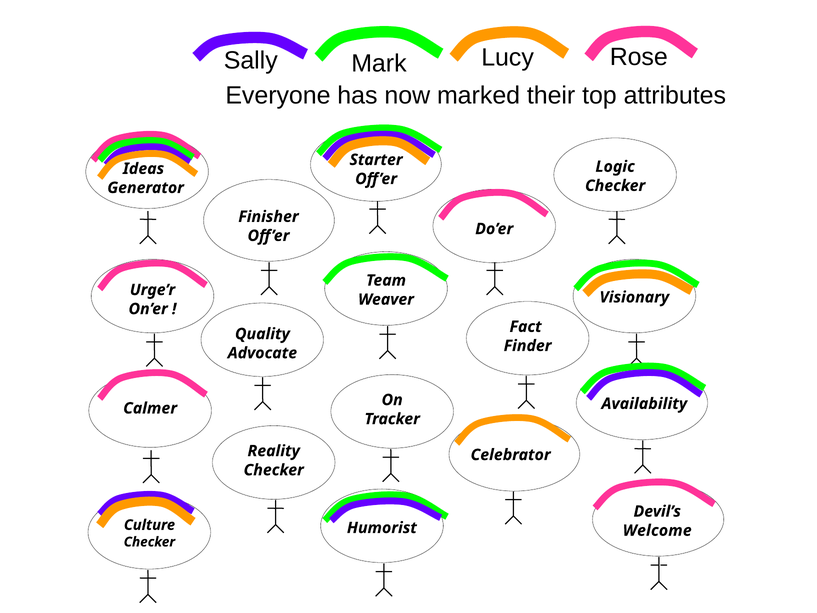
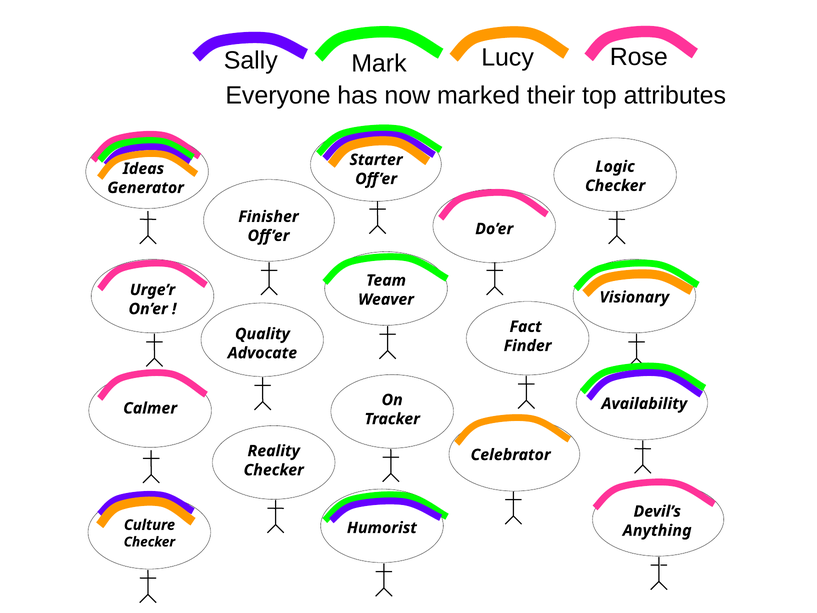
Welcome: Welcome -> Anything
